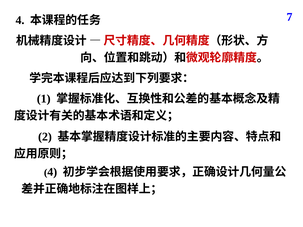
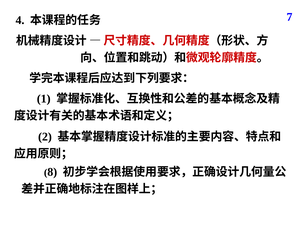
4 at (52, 172): 4 -> 8
